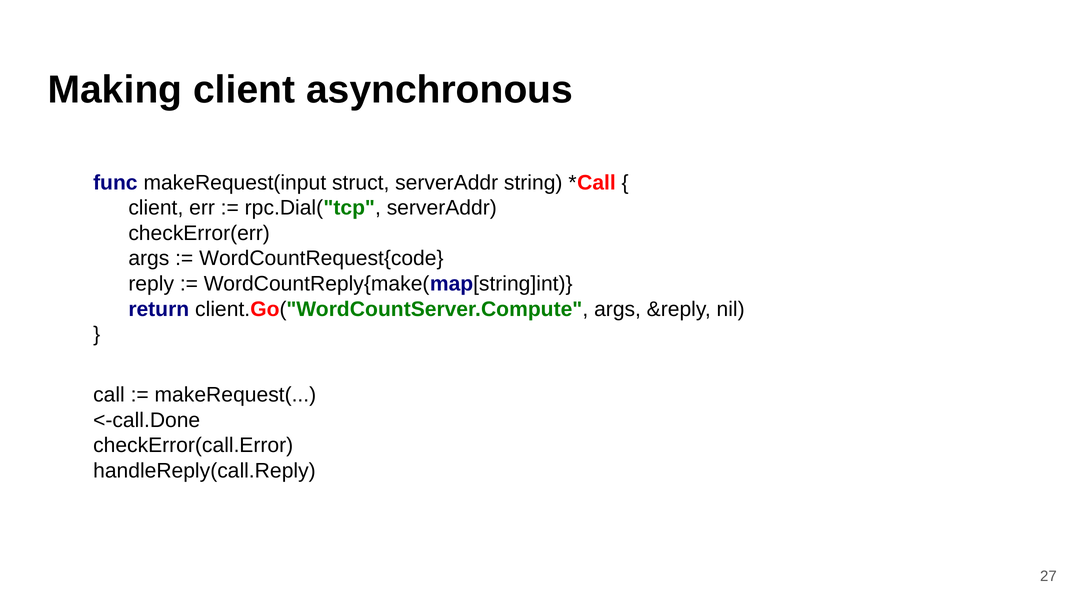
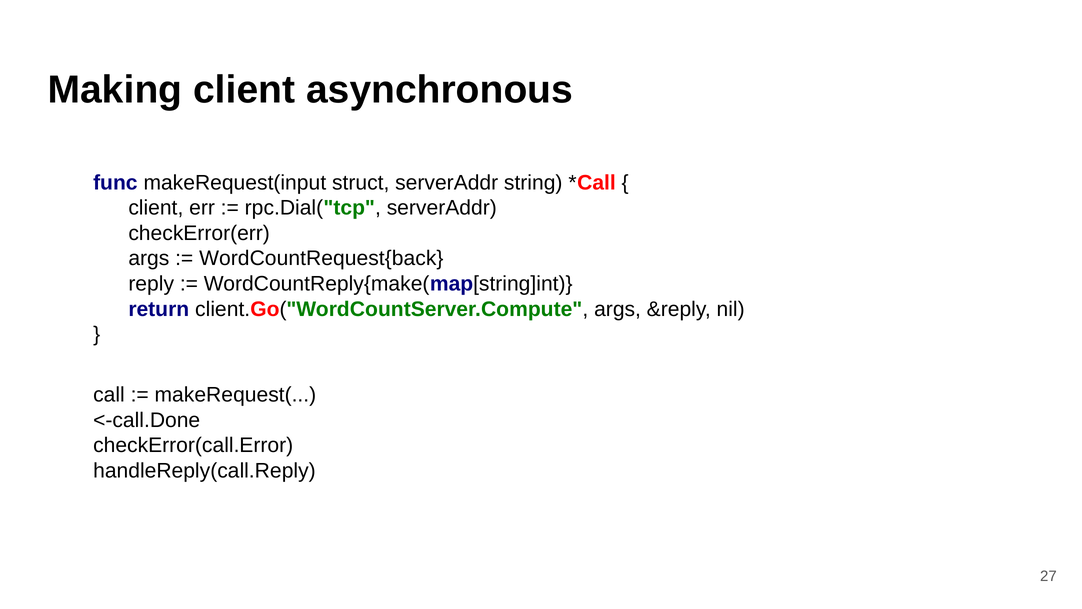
WordCountRequest{code: WordCountRequest{code -> WordCountRequest{back
